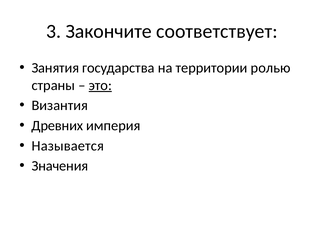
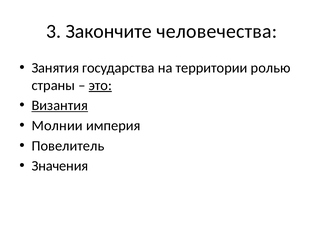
соответствует: соответствует -> человечества
Византия underline: none -> present
Древних: Древних -> Молнии
Называется: Называется -> Повелитель
